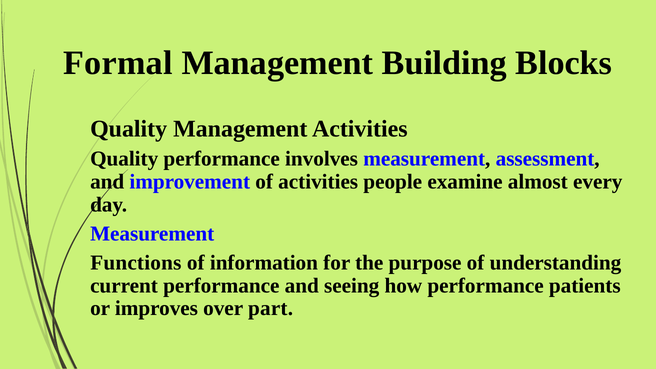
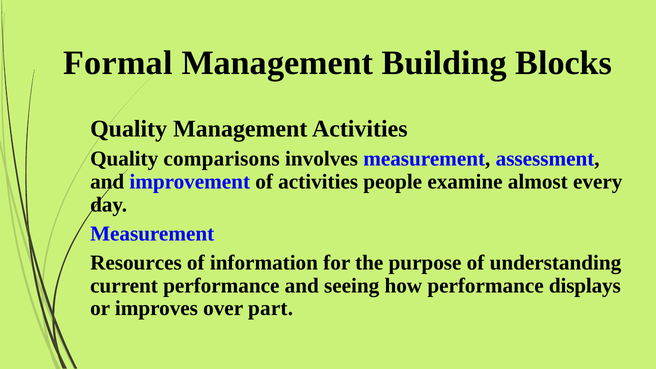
Quality performance: performance -> comparisons
Functions: Functions -> Resources
patients: patients -> displays
